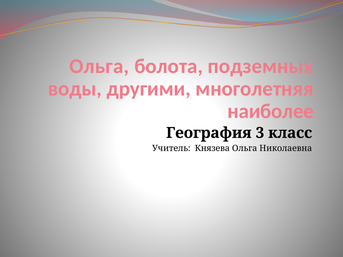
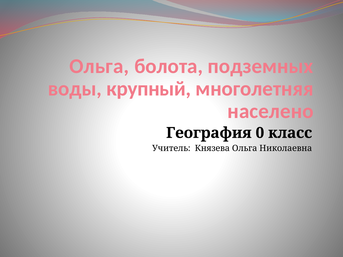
другими: другими -> крупный
наиболее: наиболее -> населено
3: 3 -> 0
